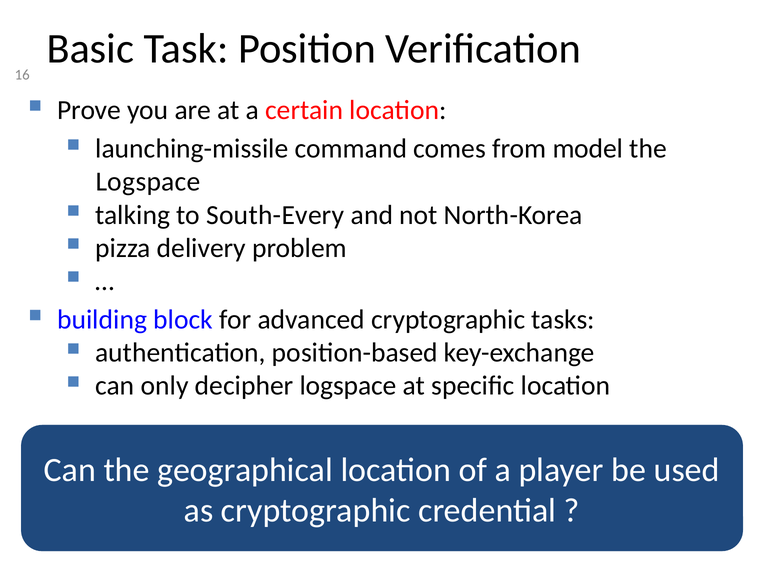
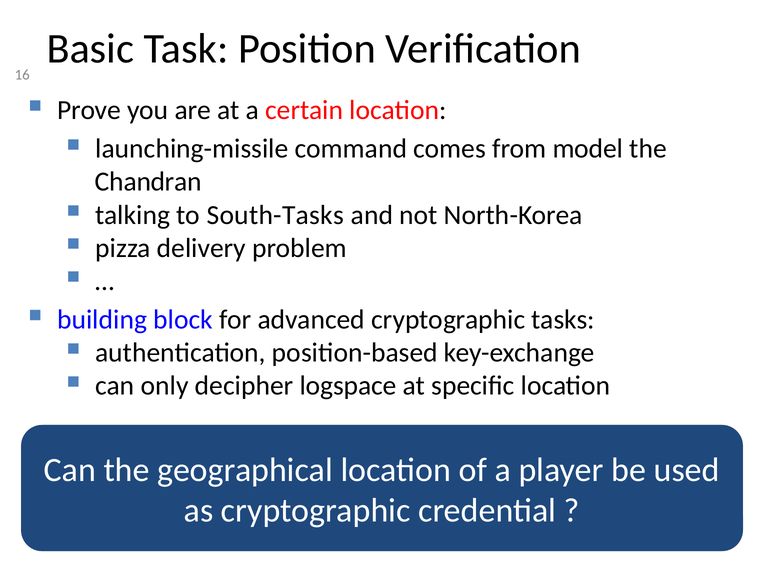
Logspace at (148, 182): Logspace -> Chandran
South-Every: South-Every -> South-Tasks
